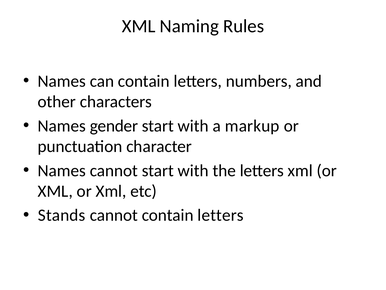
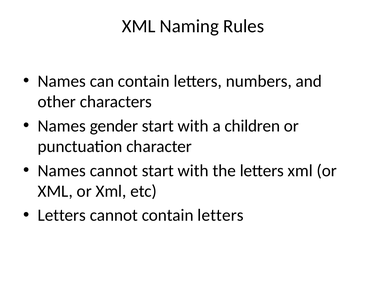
markup: markup -> children
Stands at (62, 215): Stands -> Letters
